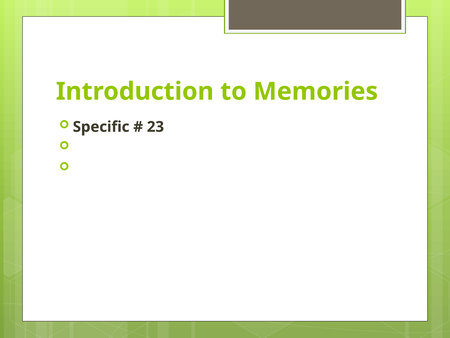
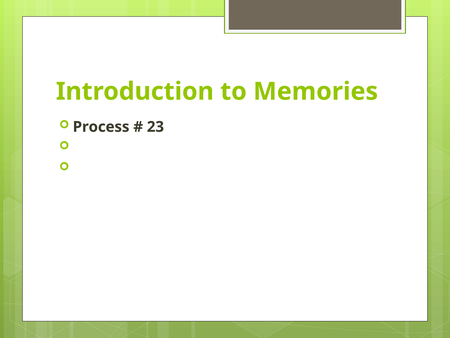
Specific: Specific -> Process
